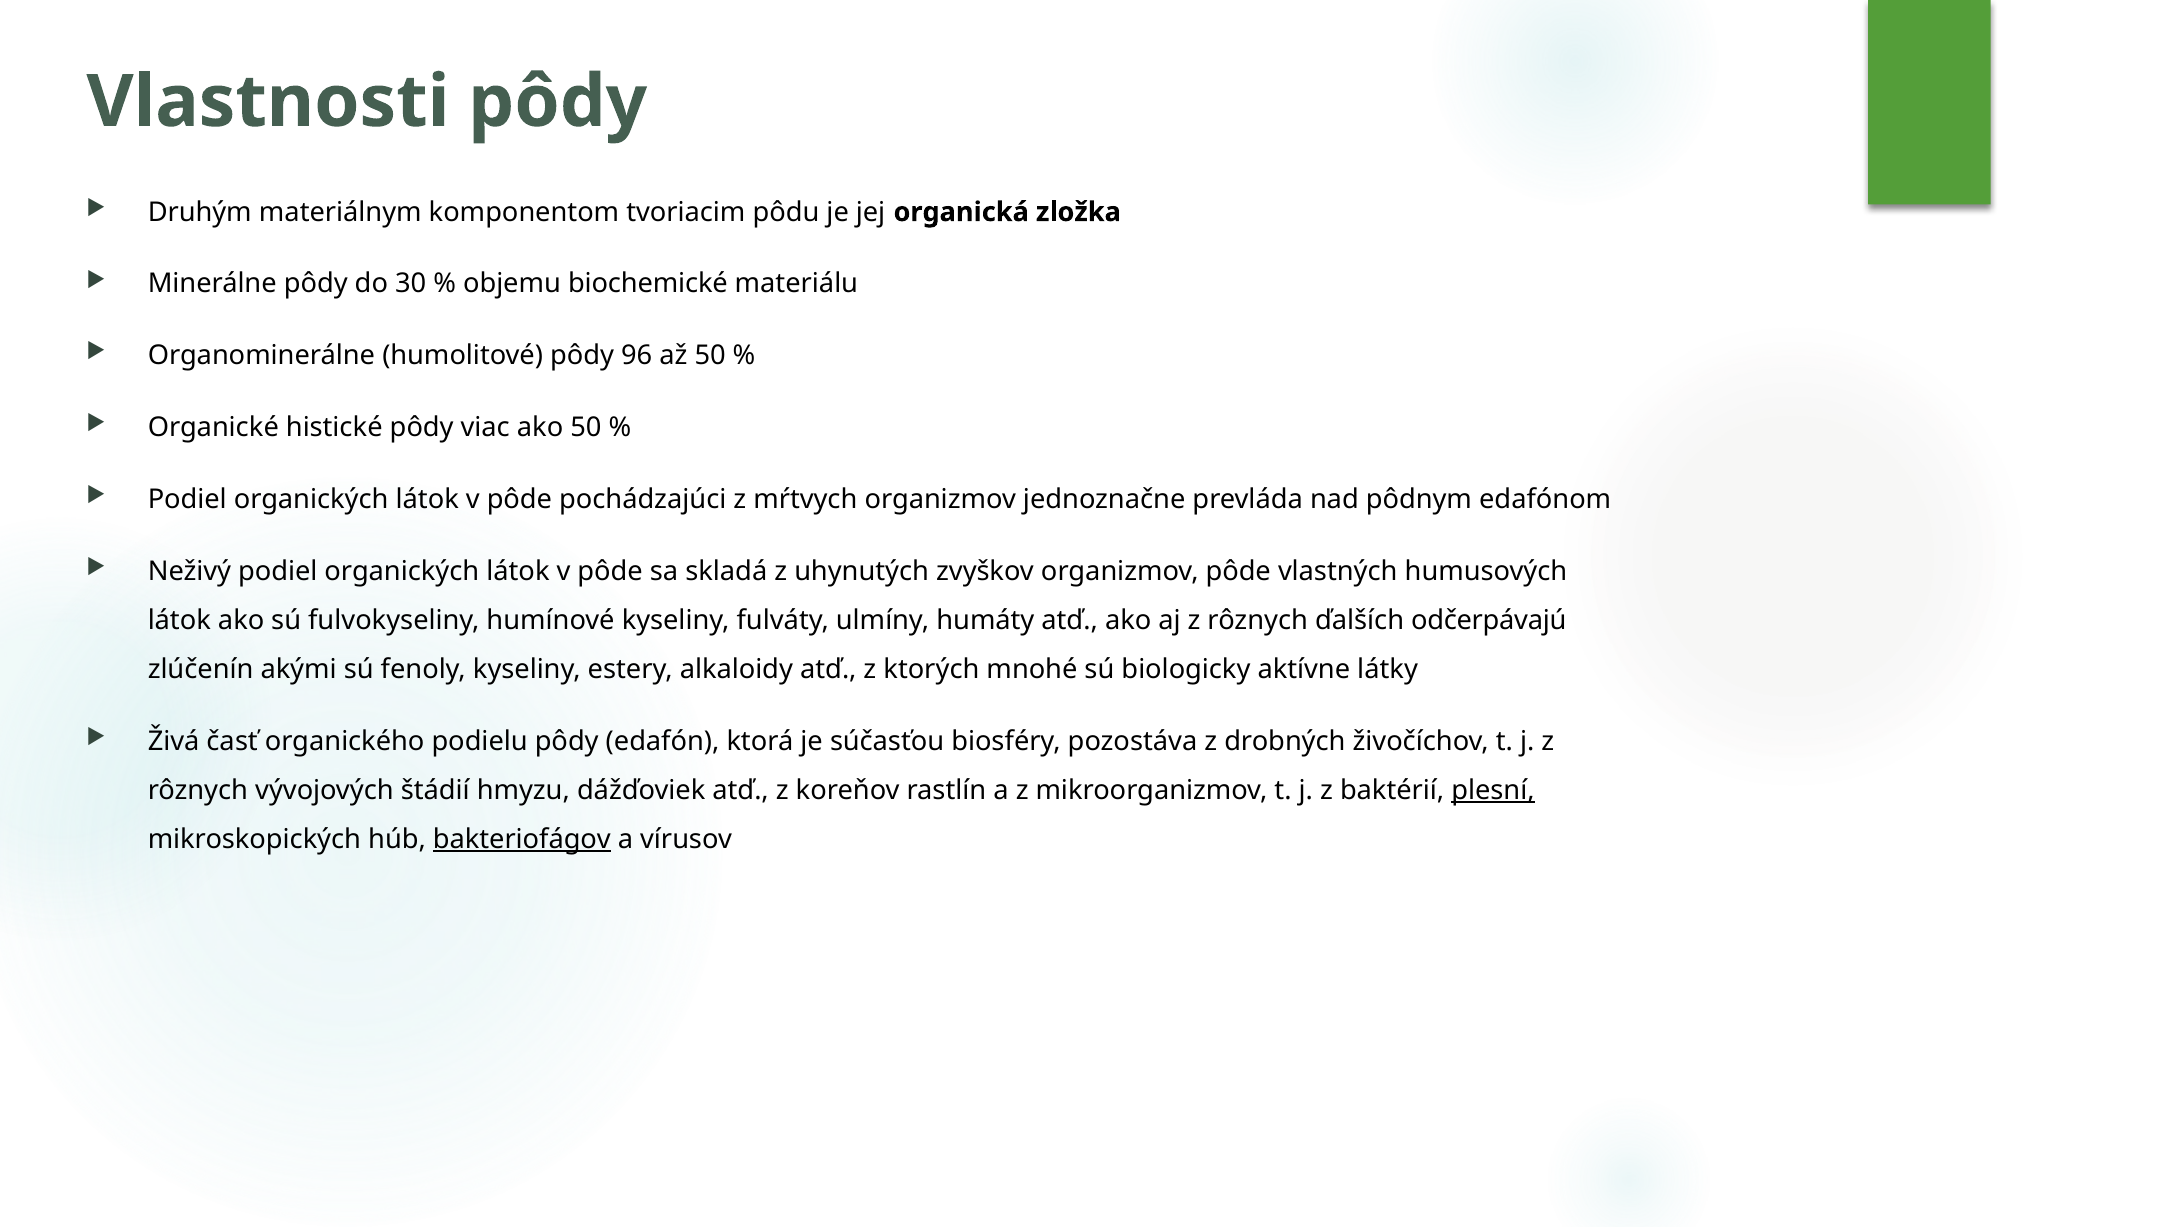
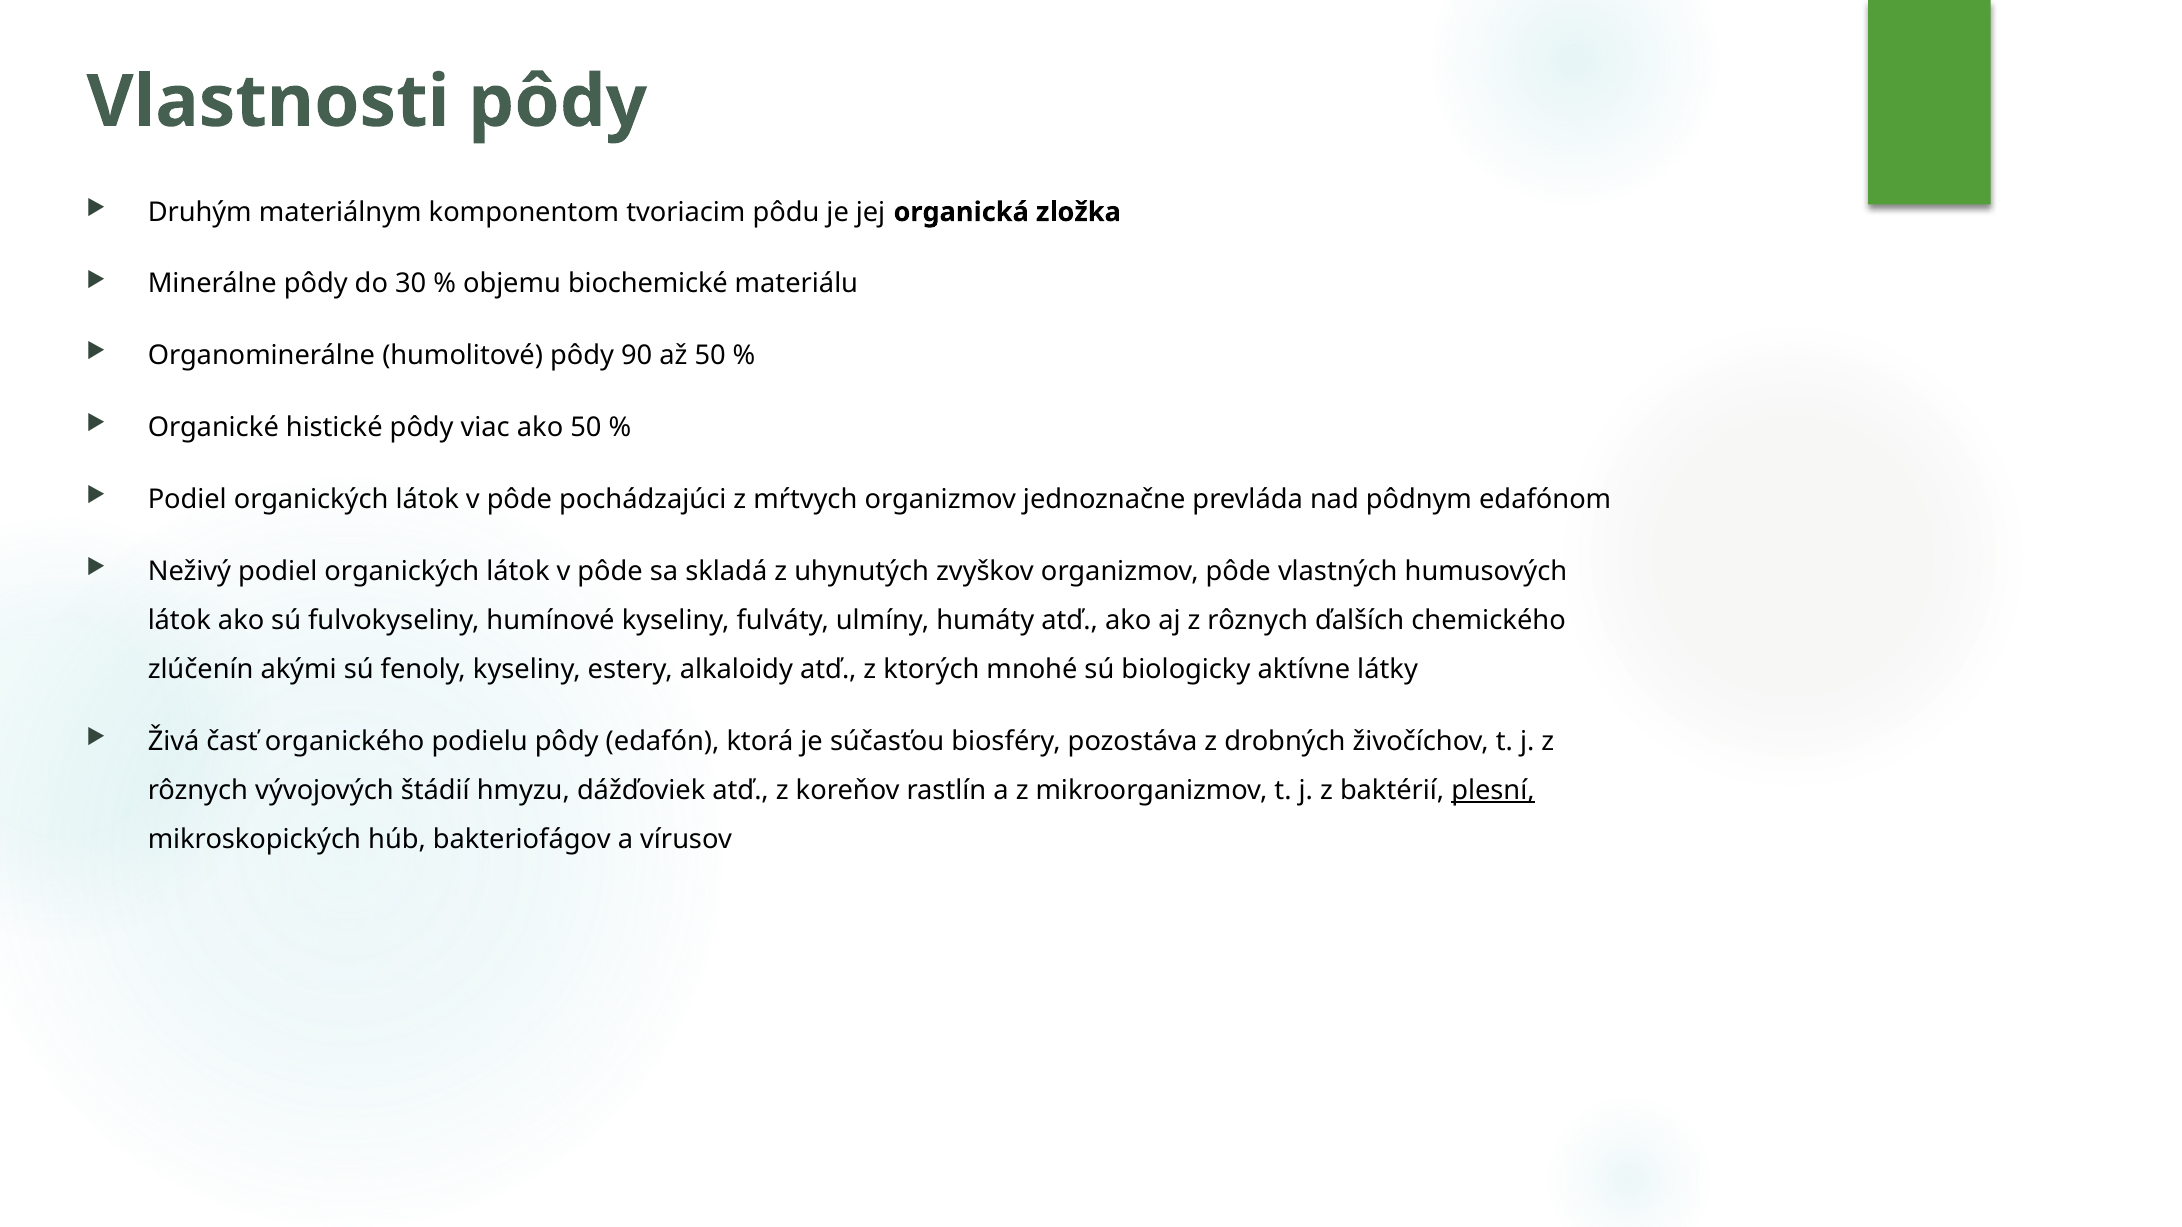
96: 96 -> 90
odčerpávajú: odčerpávajú -> chemického
bakteriofágov underline: present -> none
